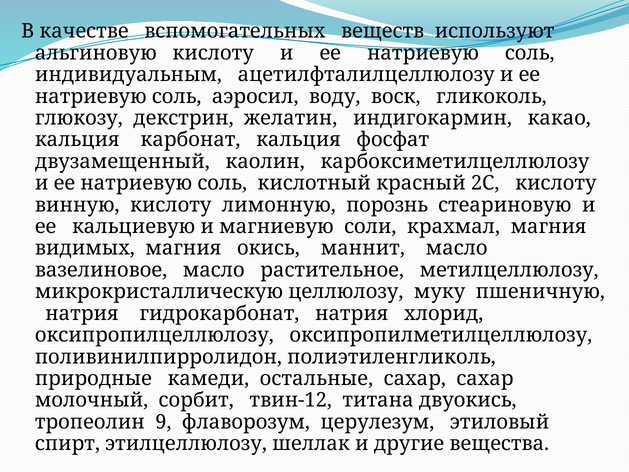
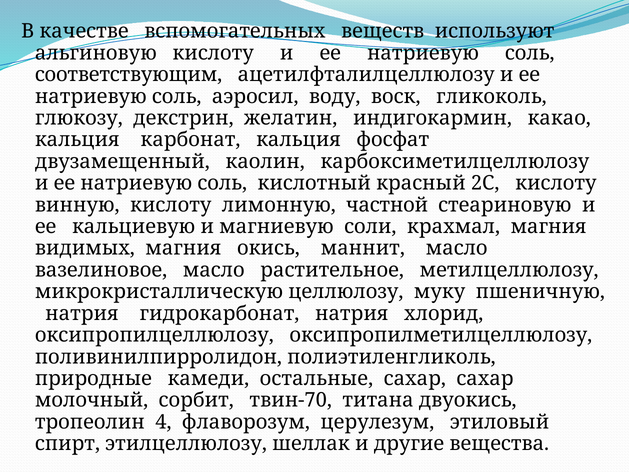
индивидуальным: индивидуальным -> соответствующим
порознь: порознь -> частной
твин-12: твин-12 -> твин-70
9: 9 -> 4
